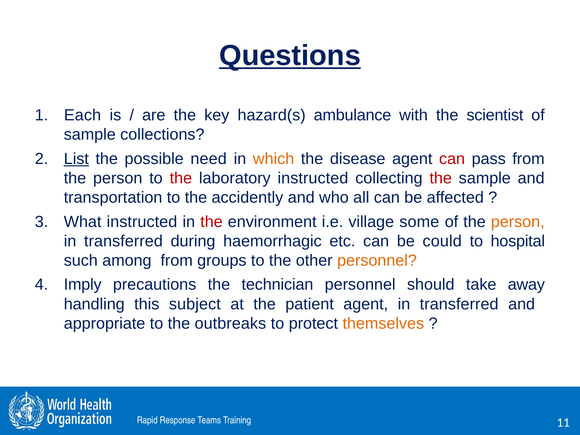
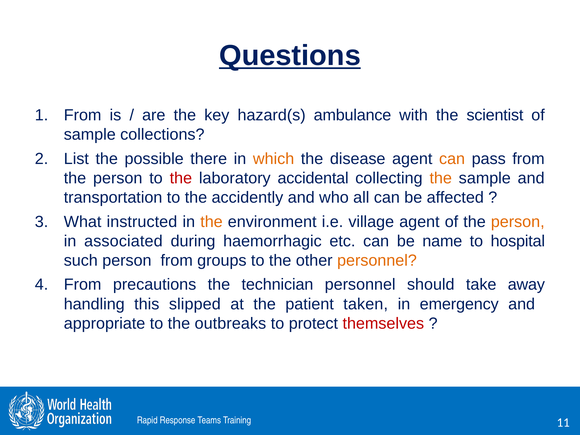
Each at (83, 115): Each -> From
List underline: present -> none
need: need -> there
can at (452, 159) colour: red -> orange
laboratory instructed: instructed -> accidental
the at (441, 178) colour: red -> orange
the at (211, 222) colour: red -> orange
village some: some -> agent
transferred at (123, 241): transferred -> associated
could: could -> name
such among: among -> person
Imply at (83, 285): Imply -> From
subject: subject -> slipped
patient agent: agent -> taken
transferred at (459, 304): transferred -> emergency
themselves colour: orange -> red
